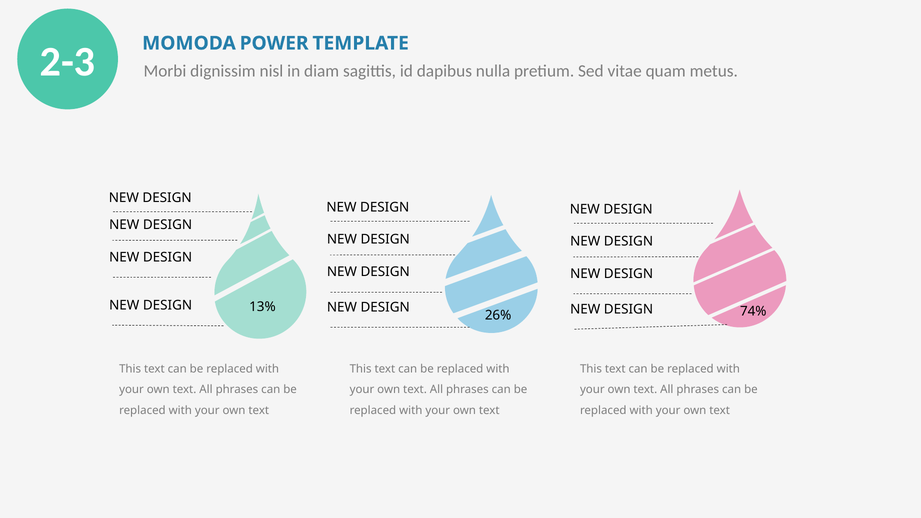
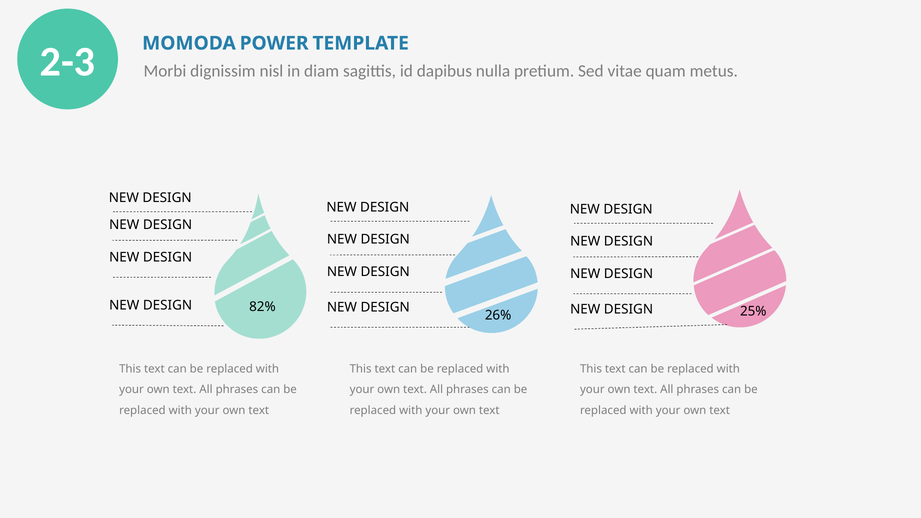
13%: 13% -> 82%
74%: 74% -> 25%
